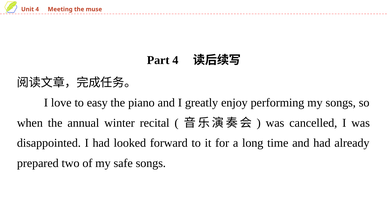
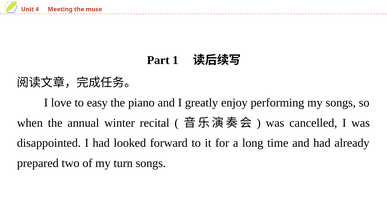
Part 4: 4 -> 1
safe: safe -> turn
